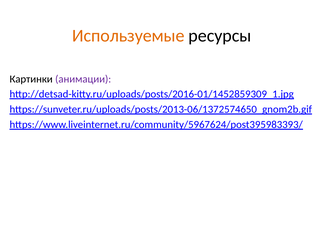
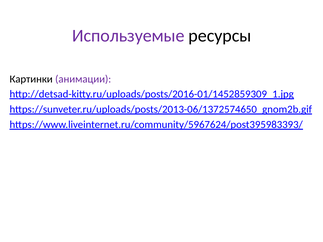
Используемые colour: orange -> purple
